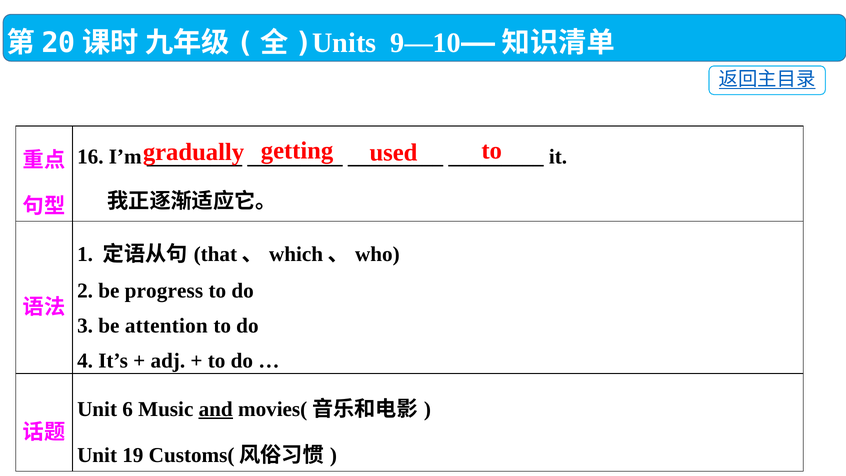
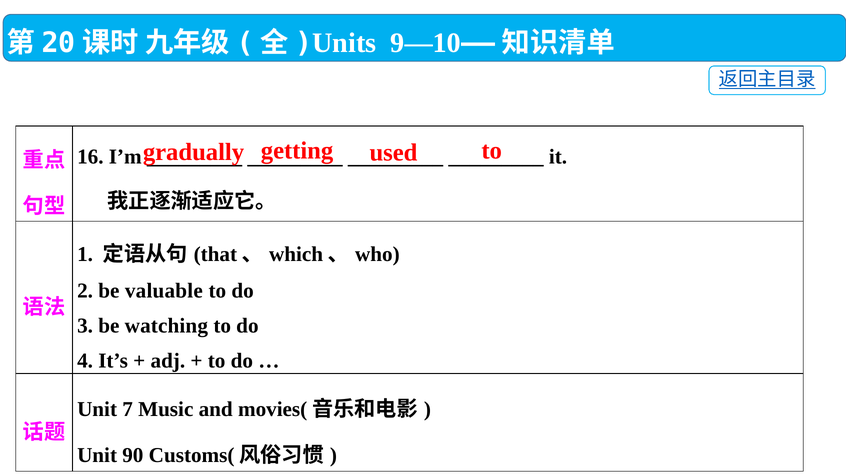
progress: progress -> valuable
attention: attention -> watching
6: 6 -> 7
and underline: present -> none
19: 19 -> 90
